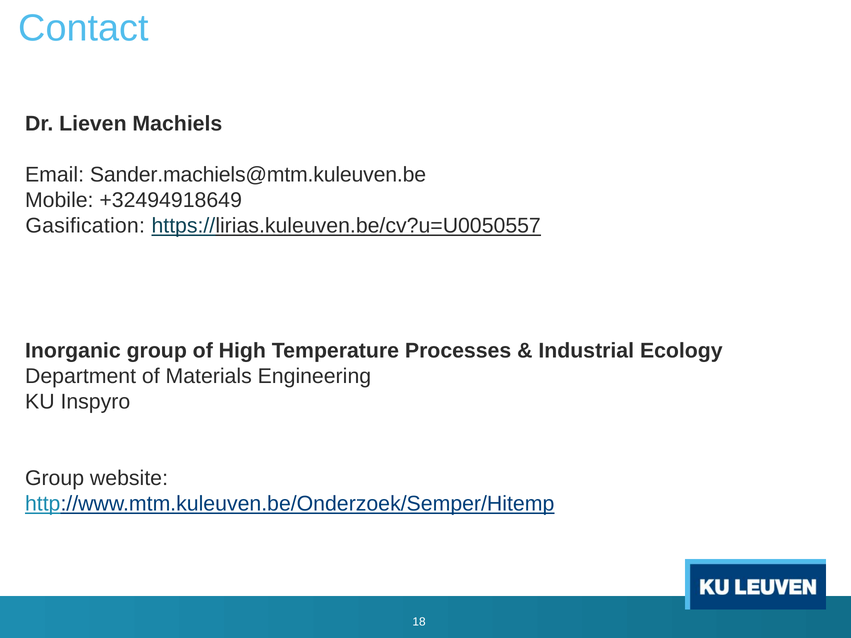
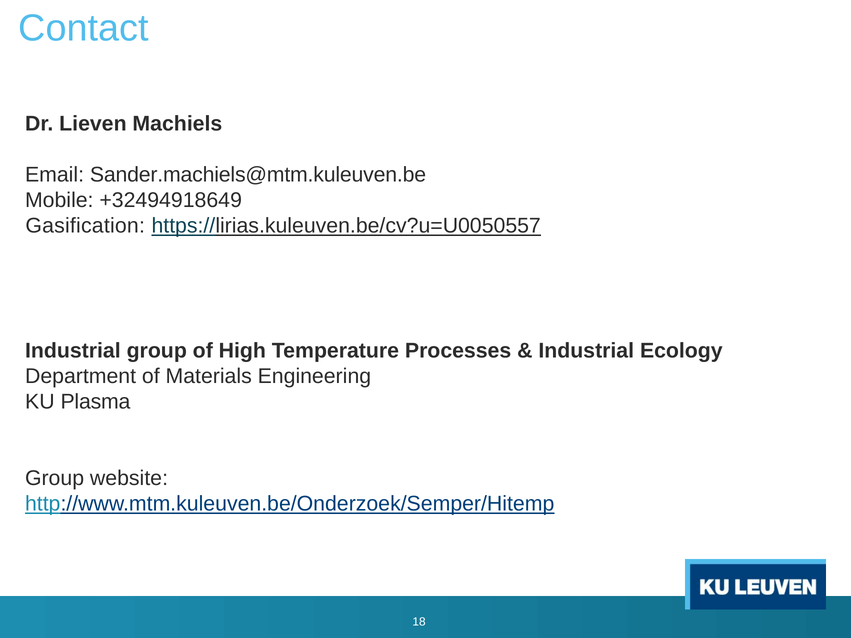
Inorganic at (73, 351): Inorganic -> Industrial
Inspyro: Inspyro -> Plasma
